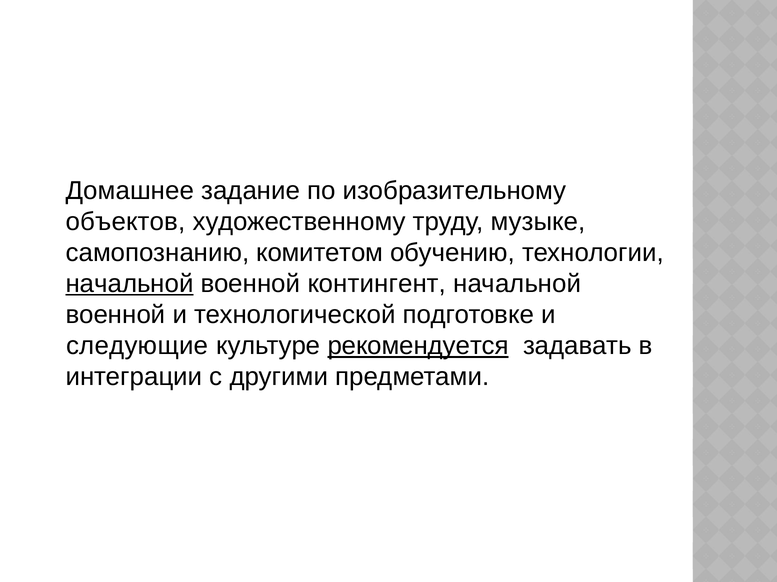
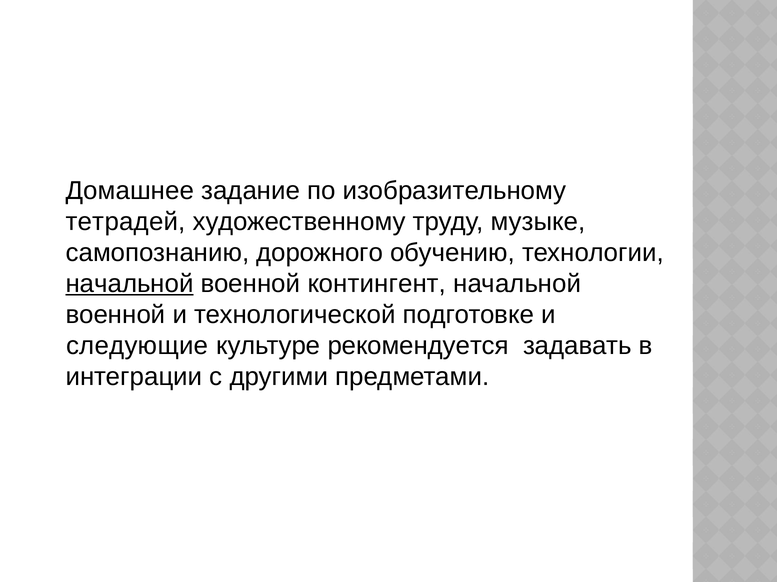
объектов: объектов -> тетрадей
комитетом: комитетом -> дорожного
рекомендуется underline: present -> none
